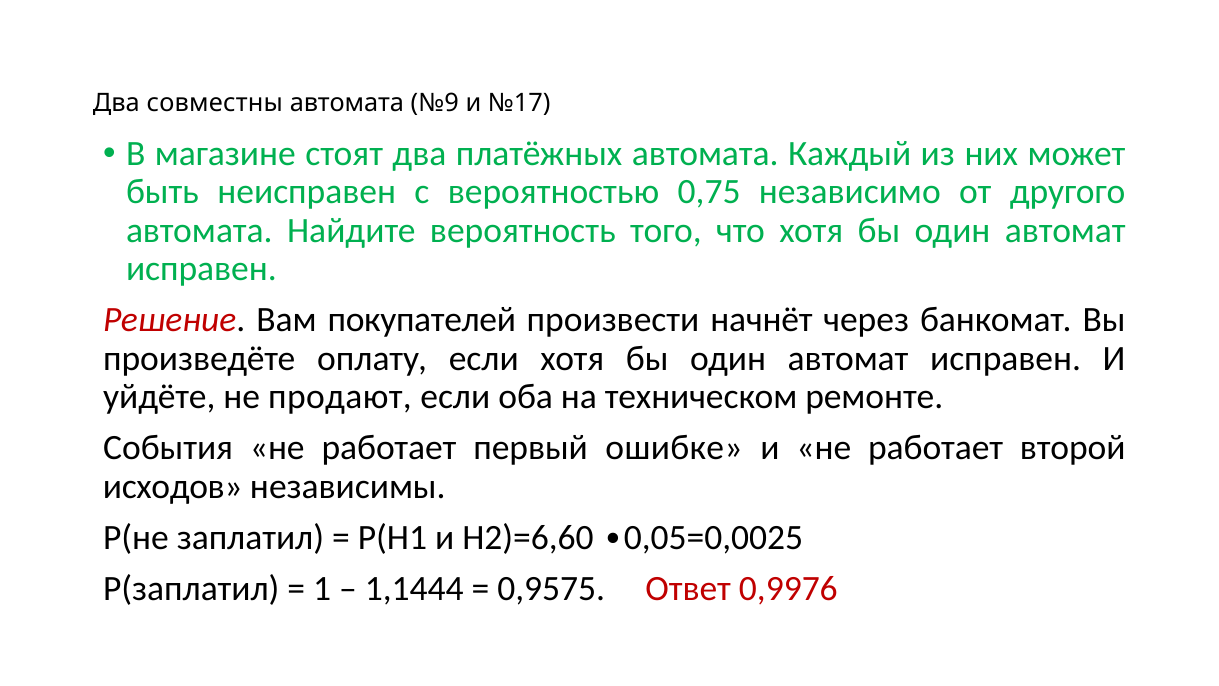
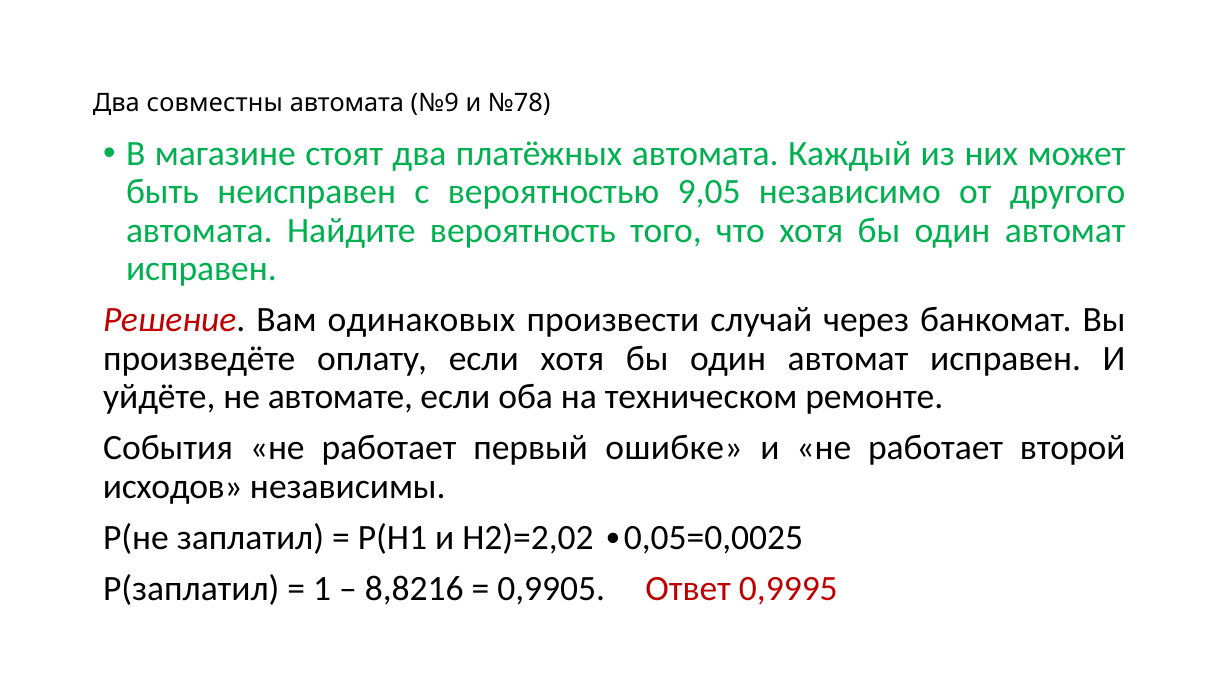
№17: №17 -> №78
0,75: 0,75 -> 9,05
покупателей: покупателей -> одинаковых
начнёт: начнёт -> случай
продают: продают -> автомате
Н2)=6,60: Н2)=6,60 -> Н2)=2,02
1,1444: 1,1444 -> 8,8216
0,9575: 0,9575 -> 0,9905
0,9976: 0,9976 -> 0,9995
